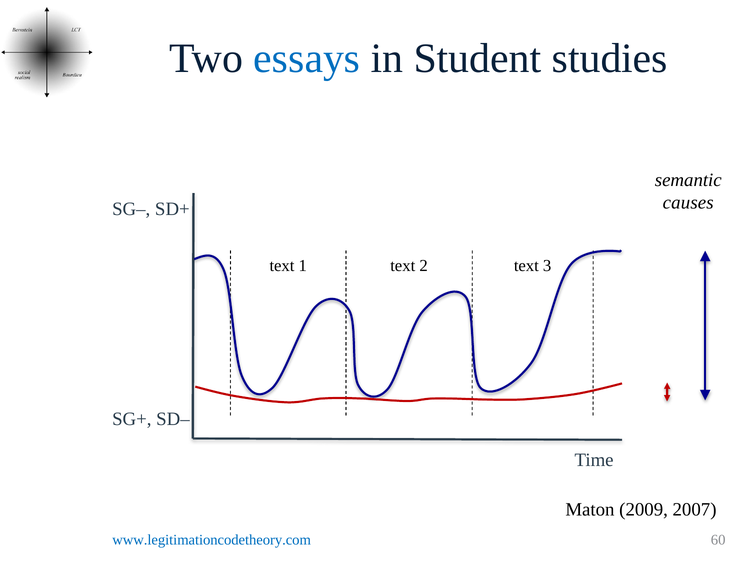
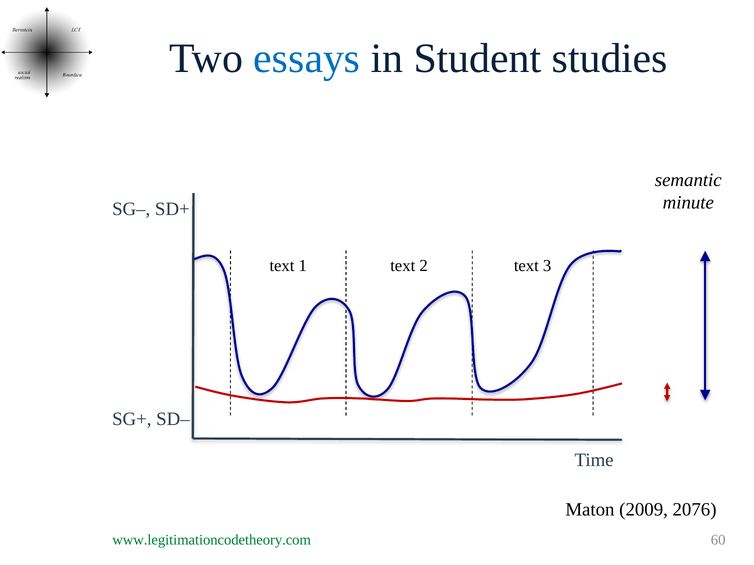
causes: causes -> minute
2007: 2007 -> 2076
www.legitimationcodetheory.com colour: blue -> green
